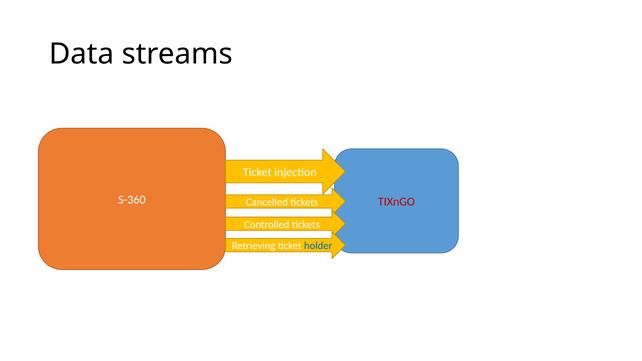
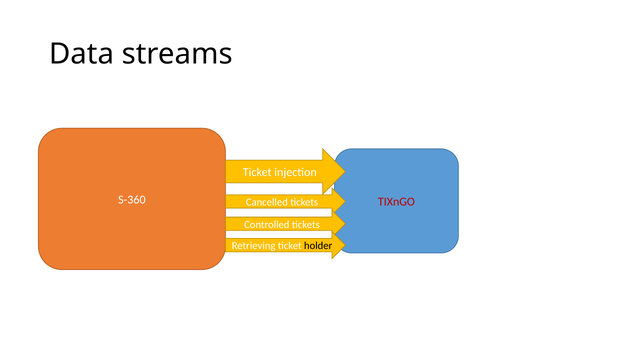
holder colour: blue -> black
